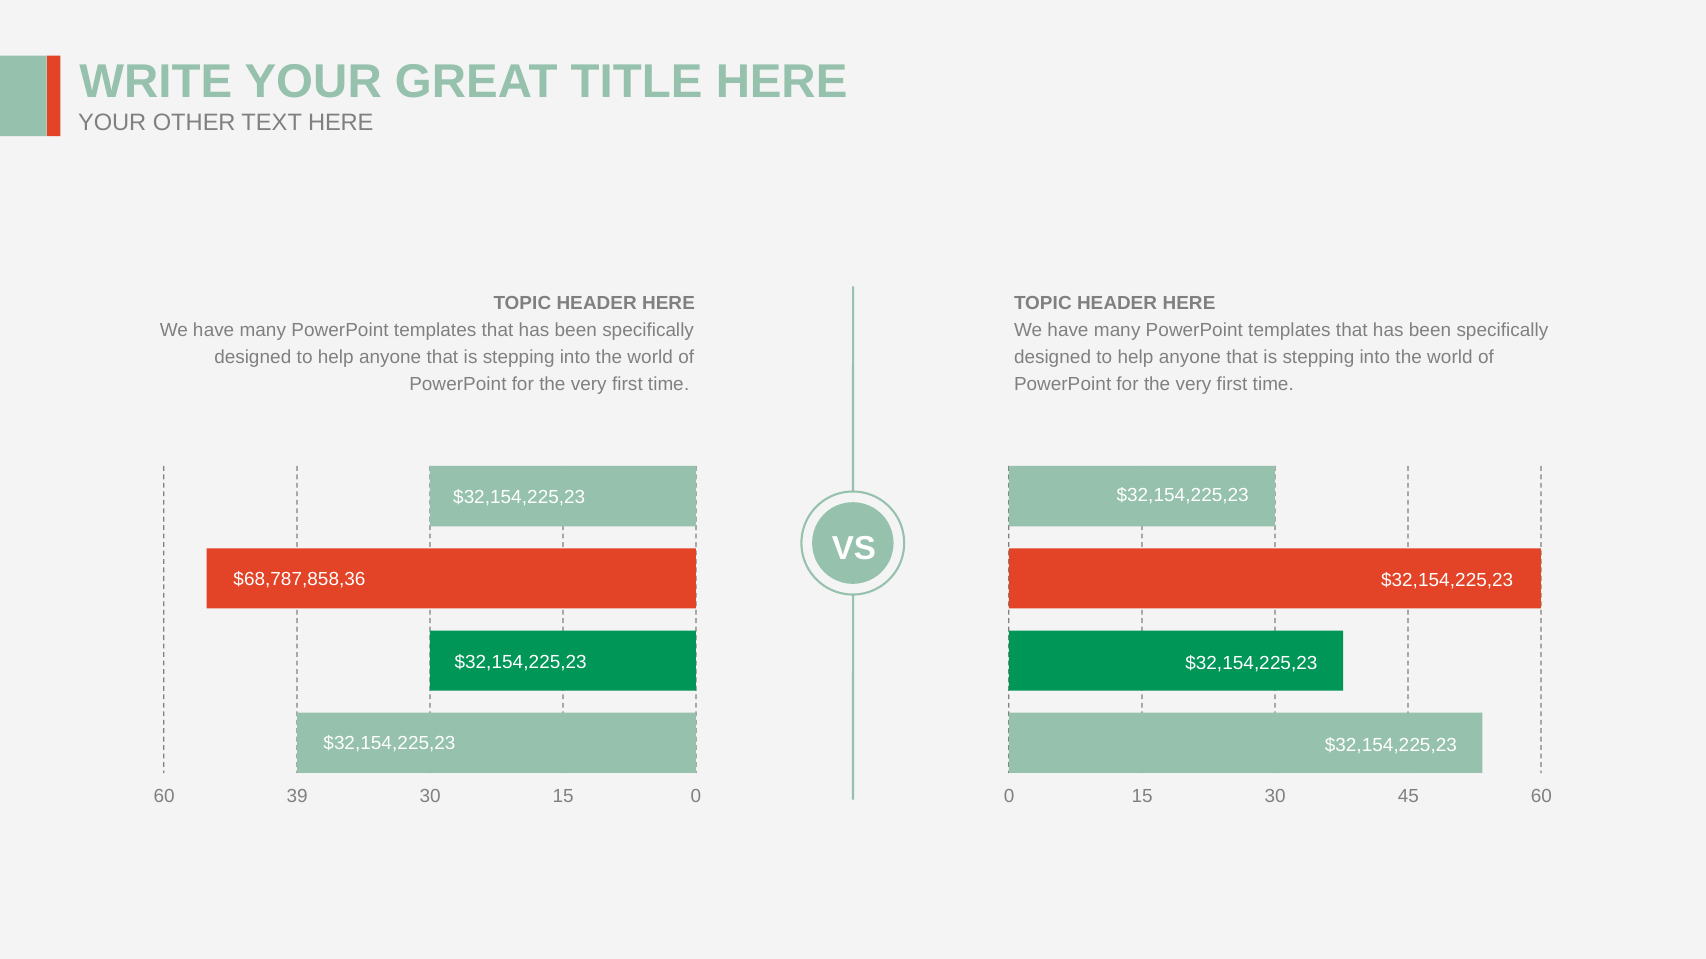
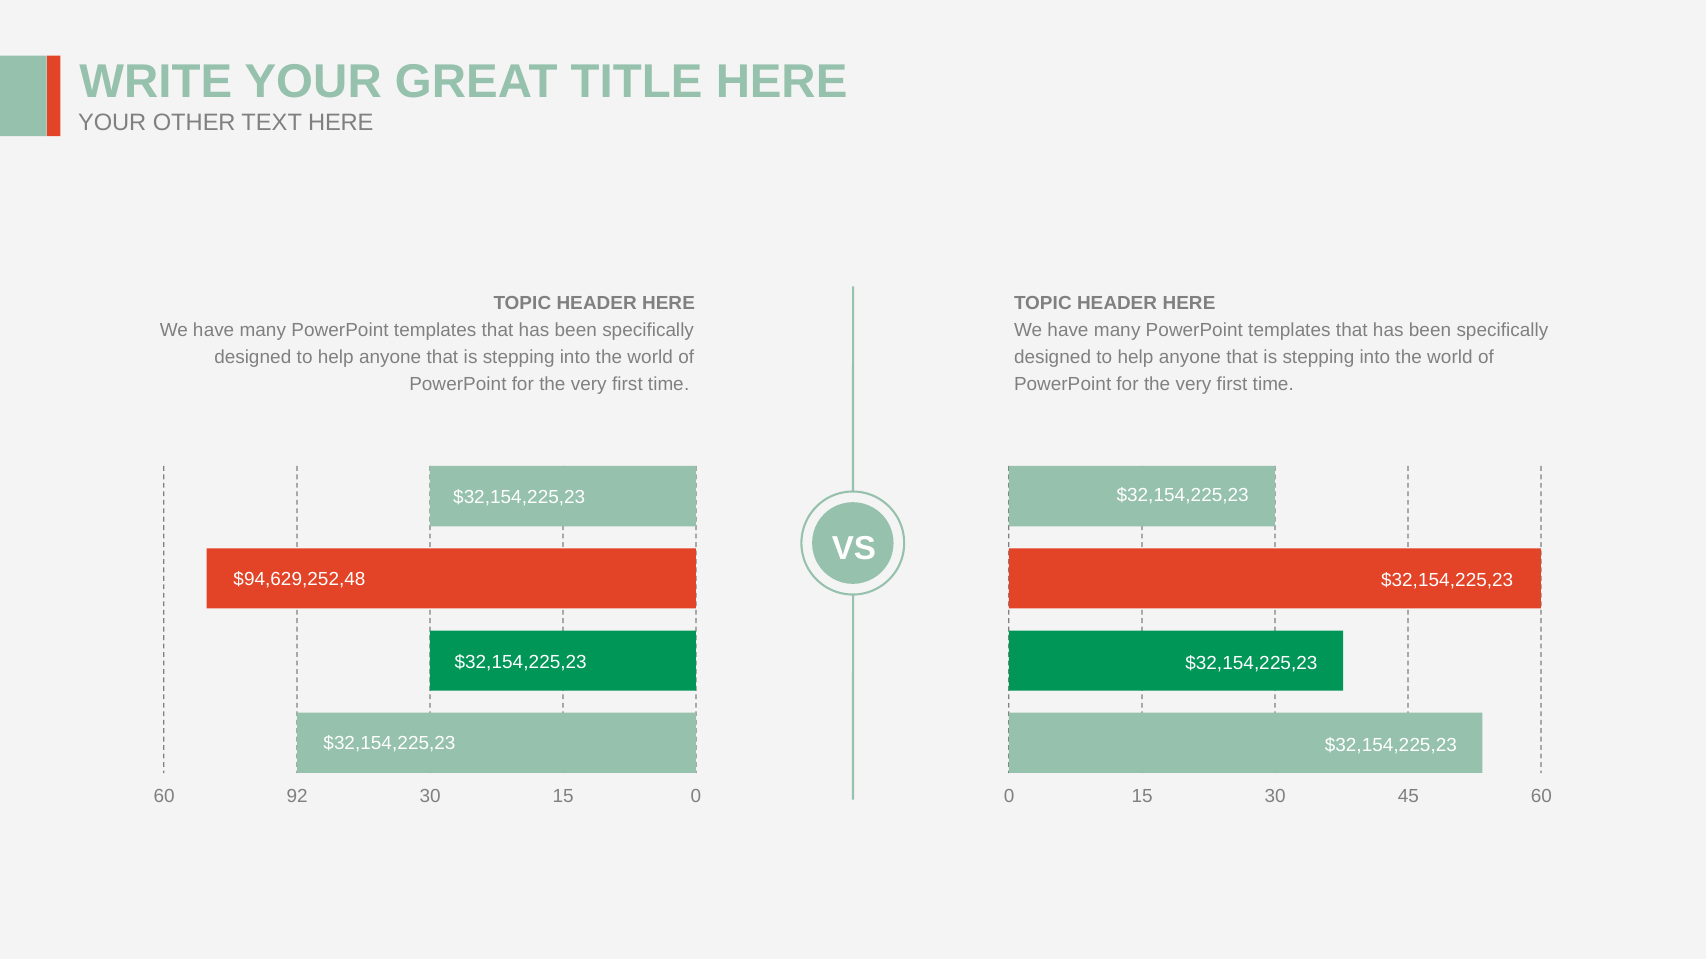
$68,787,858,36: $68,787,858,36 -> $94,629,252,48
39: 39 -> 92
